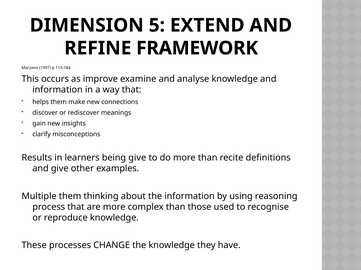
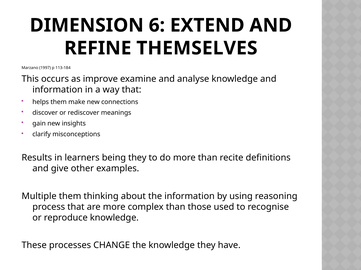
5: 5 -> 6
FRAMEWORK: FRAMEWORK -> THEMSELVES
being give: give -> they
